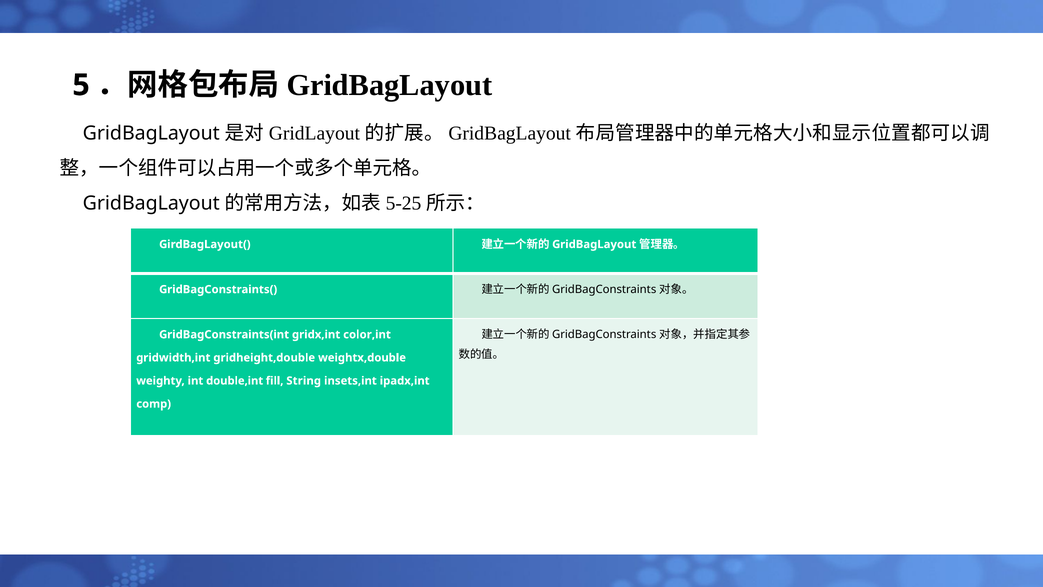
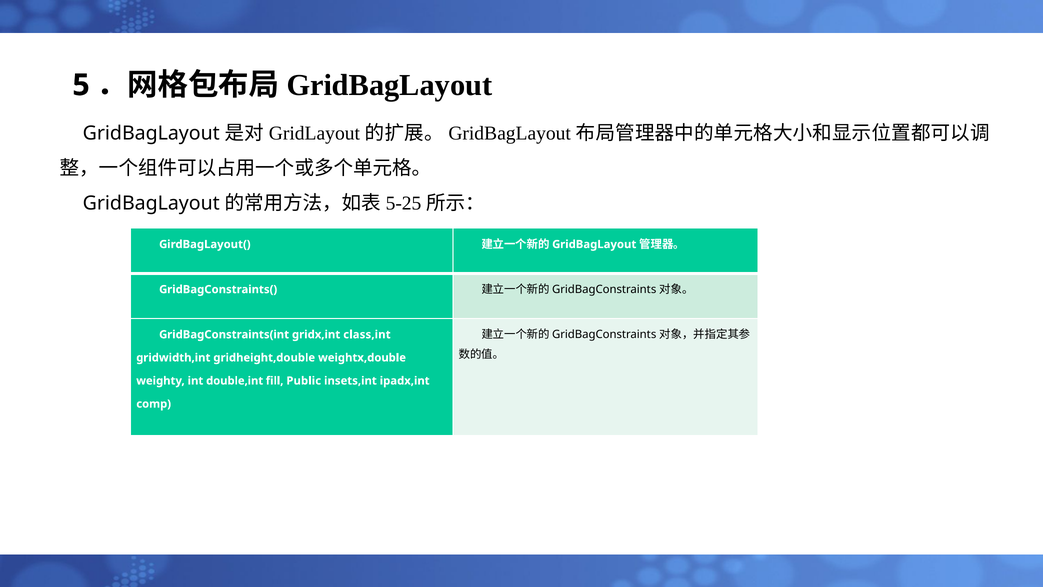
color,int: color,int -> class,int
String: String -> Public
